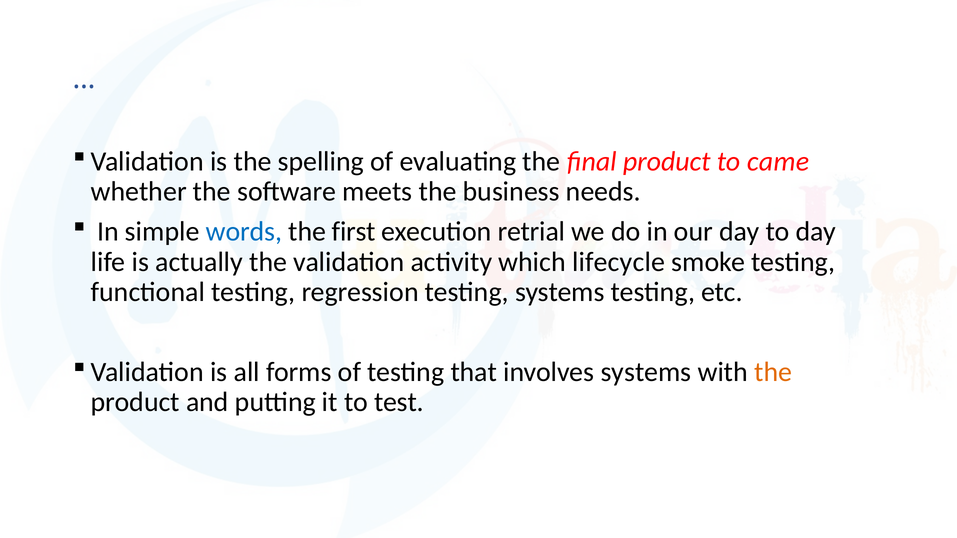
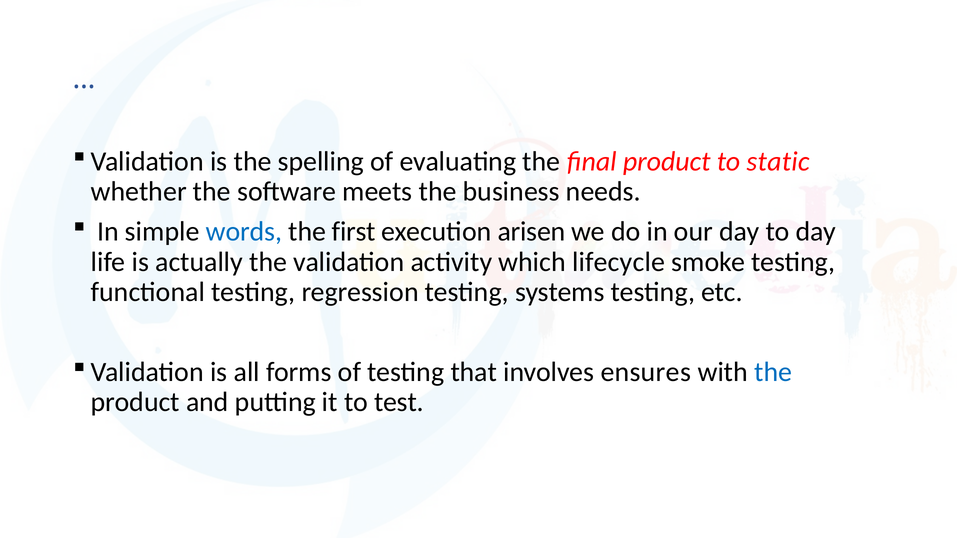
came: came -> static
retrial: retrial -> arisen
involves systems: systems -> ensures
the at (773, 372) colour: orange -> blue
